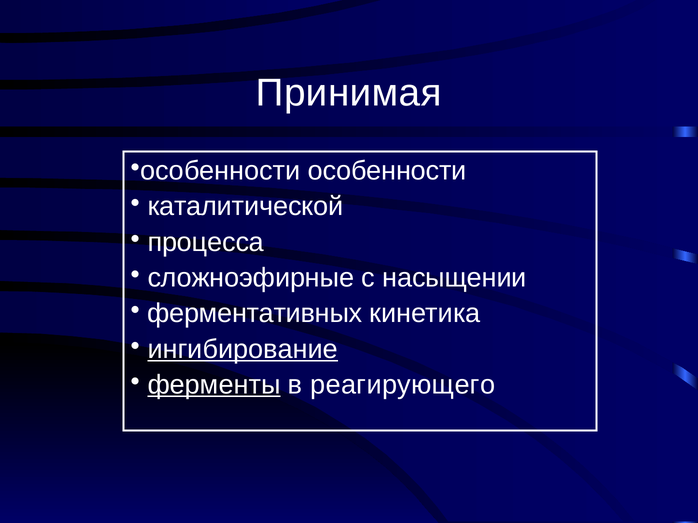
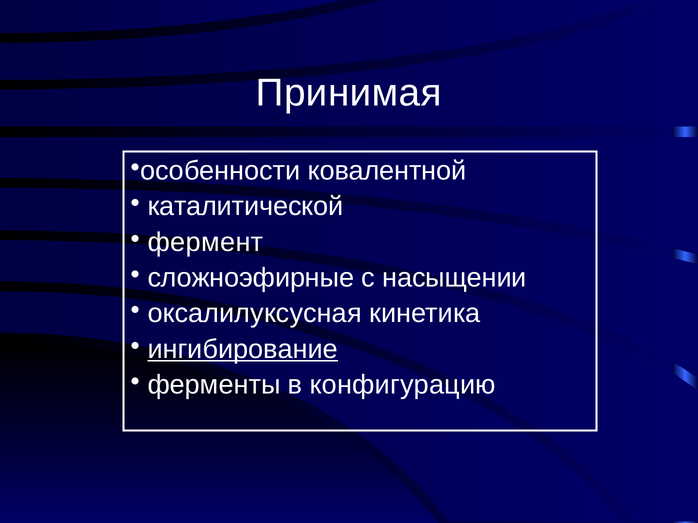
особенности особенности: особенности -> ковалентной
процесса: процесса -> фермент
ферментативных: ферментативных -> оксалилуксусная
ферменты underline: present -> none
реагирующего: реагирующего -> конфигурацию
